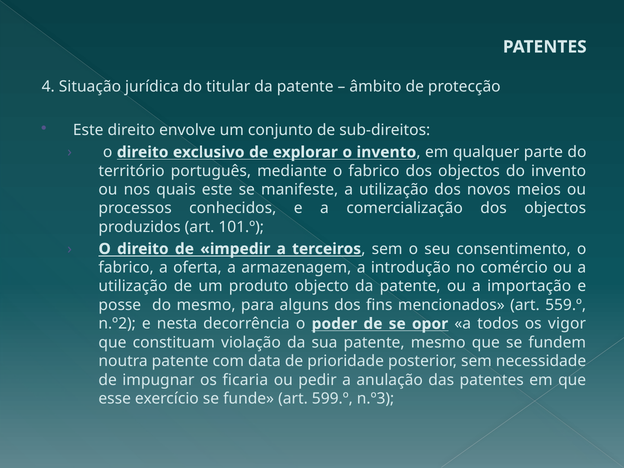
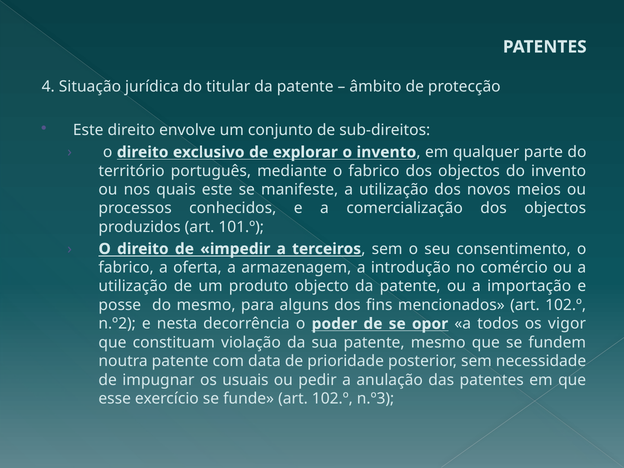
mencionados art 559.º: 559.º -> 102.º
ficaria: ficaria -> usuais
funde art 599.º: 599.º -> 102.º
